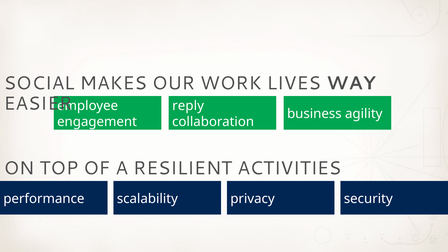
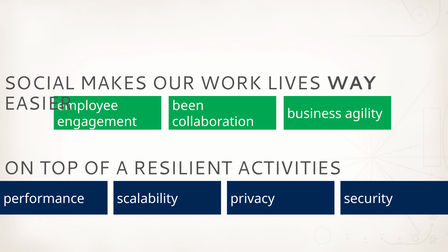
reply: reply -> been
